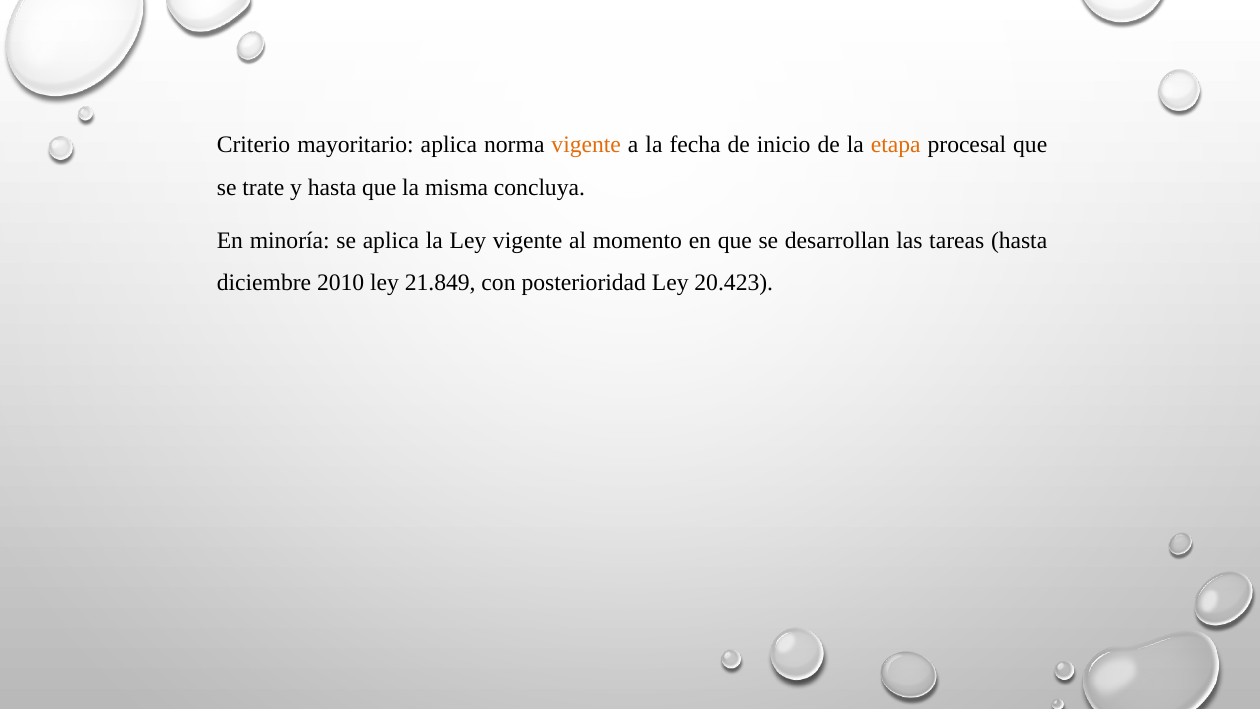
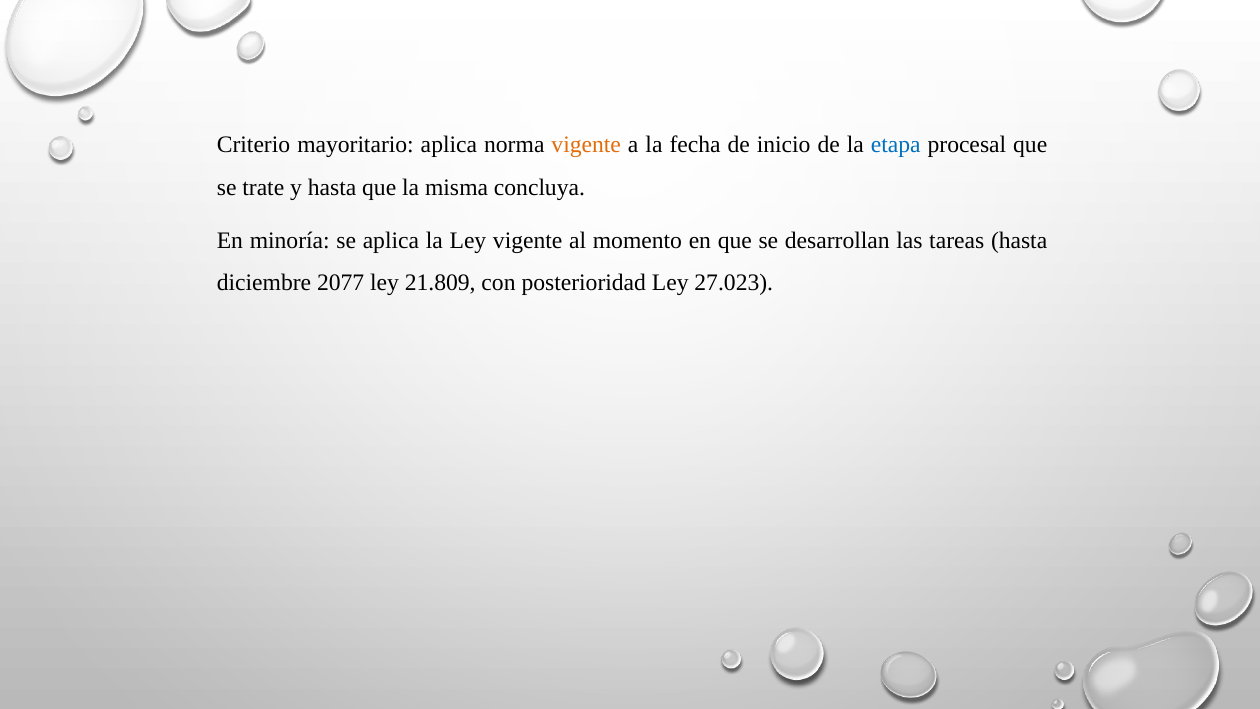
etapa colour: orange -> blue
2010: 2010 -> 2077
21.849: 21.849 -> 21.809
20.423: 20.423 -> 27.023
